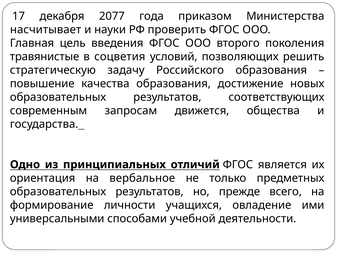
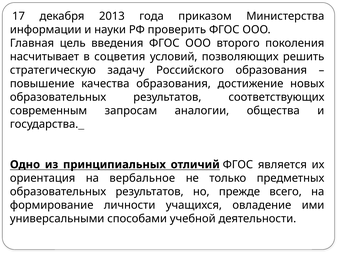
2077: 2077 -> 2013
насчитывает: насчитывает -> информации
травянистые: травянистые -> насчитывает
движется: движется -> аналогии
